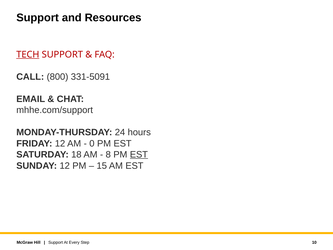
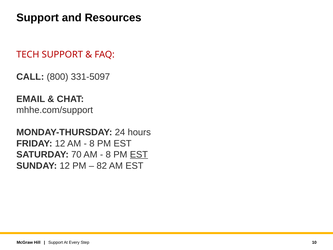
TECH underline: present -> none
331-5091: 331-5091 -> 331-5097
0 at (92, 143): 0 -> 8
18: 18 -> 70
15: 15 -> 82
